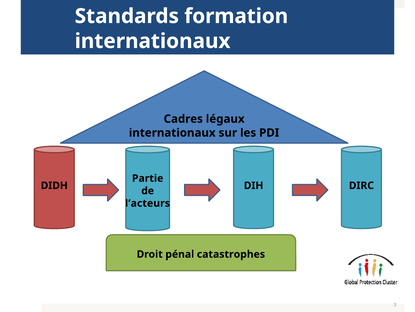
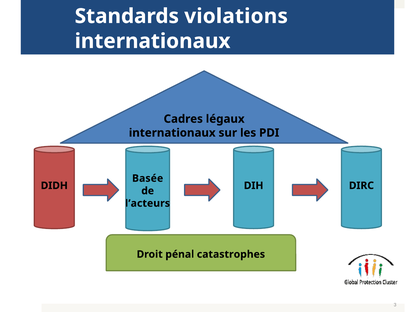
formation: formation -> violations
Partie: Partie -> Basée
